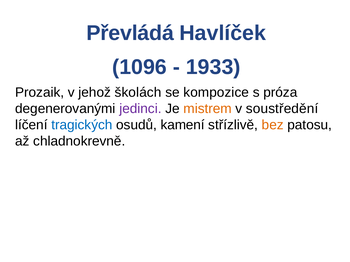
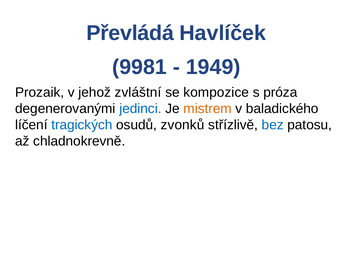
1096: 1096 -> 9981
1933: 1933 -> 1949
školách: školách -> zvláštní
jedinci colour: purple -> blue
soustředění: soustředění -> baladického
kamení: kamení -> zvonků
bez colour: orange -> blue
